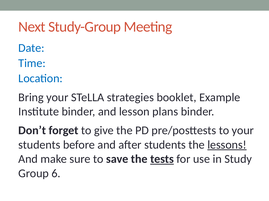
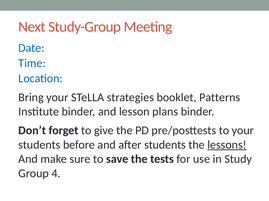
Example: Example -> Patterns
tests underline: present -> none
6: 6 -> 4
